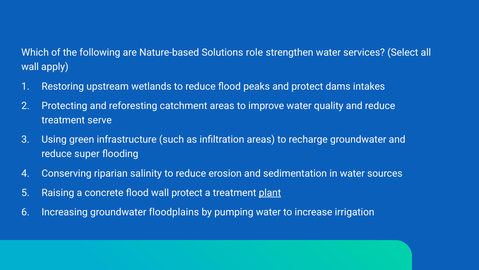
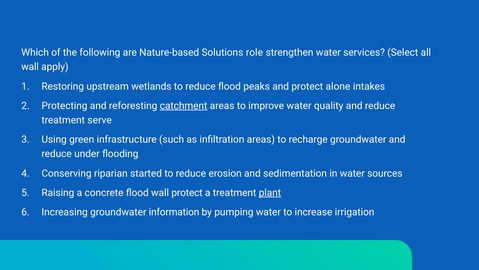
dams: dams -> alone
catchment underline: none -> present
super: super -> under
salinity: salinity -> started
floodplains: floodplains -> information
